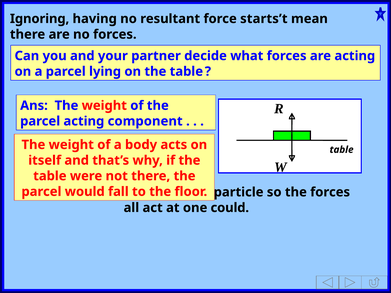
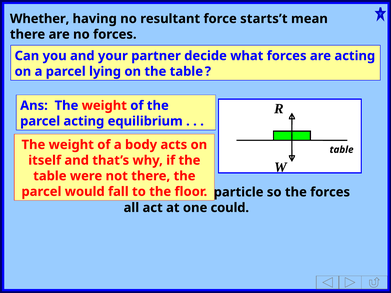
Ignoring: Ignoring -> Whether
component: component -> equilibrium
